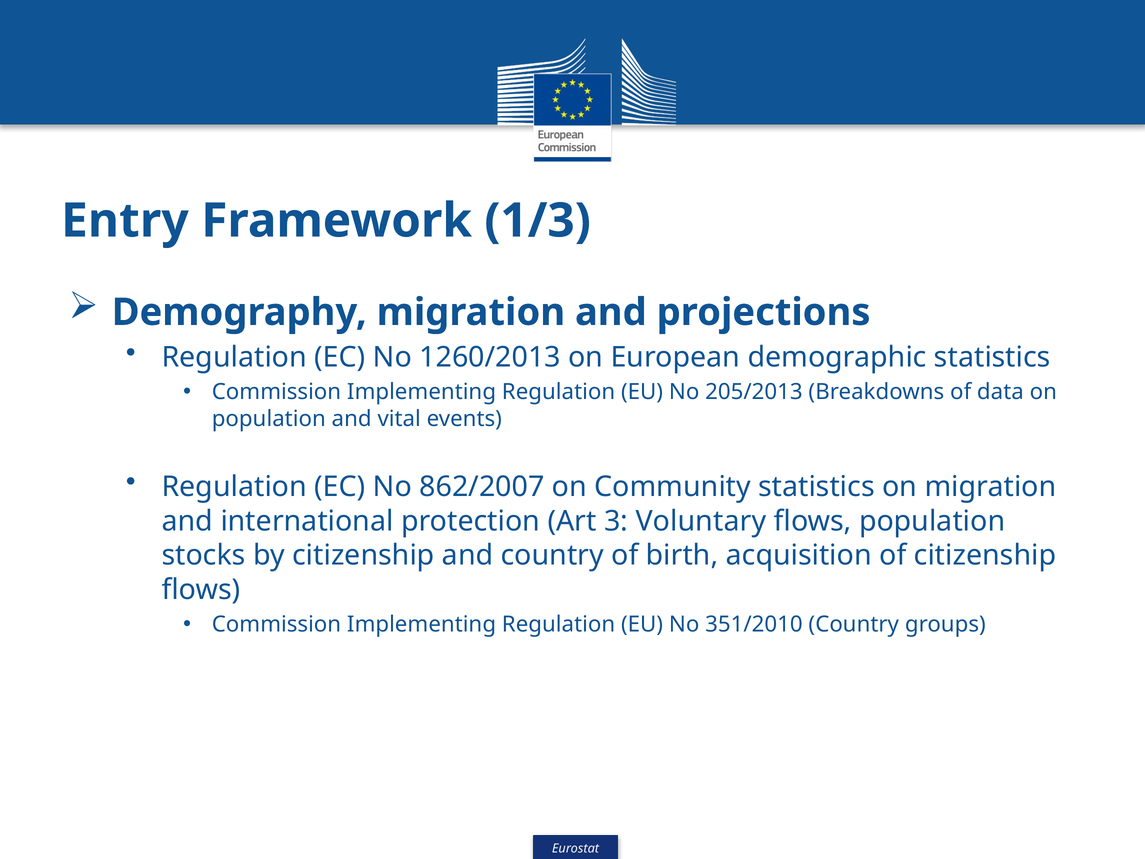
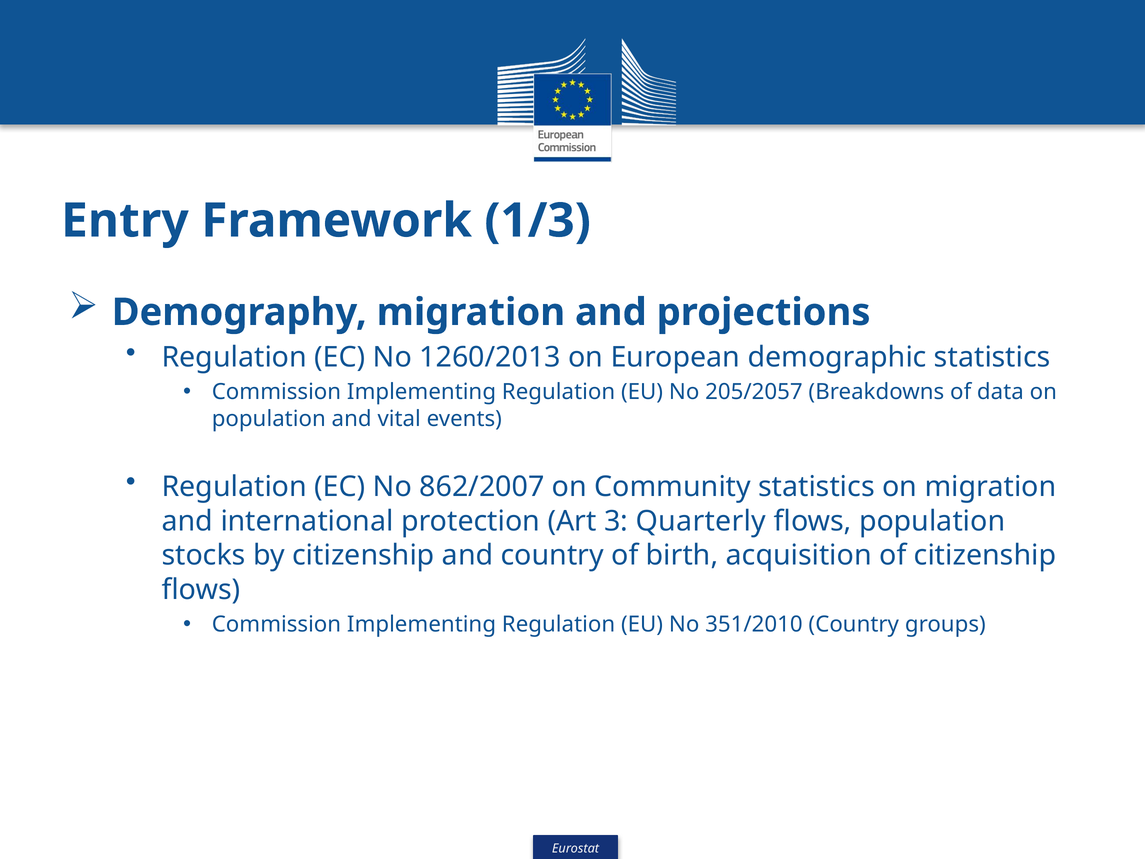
205/2013: 205/2013 -> 205/2057
Voluntary: Voluntary -> Quarterly
